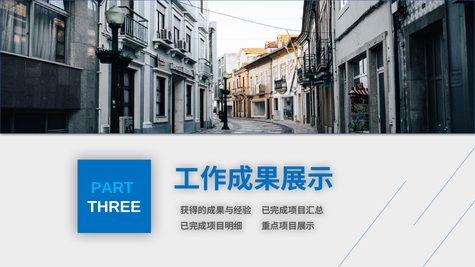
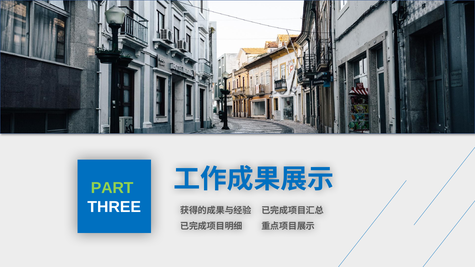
PART colour: light blue -> light green
